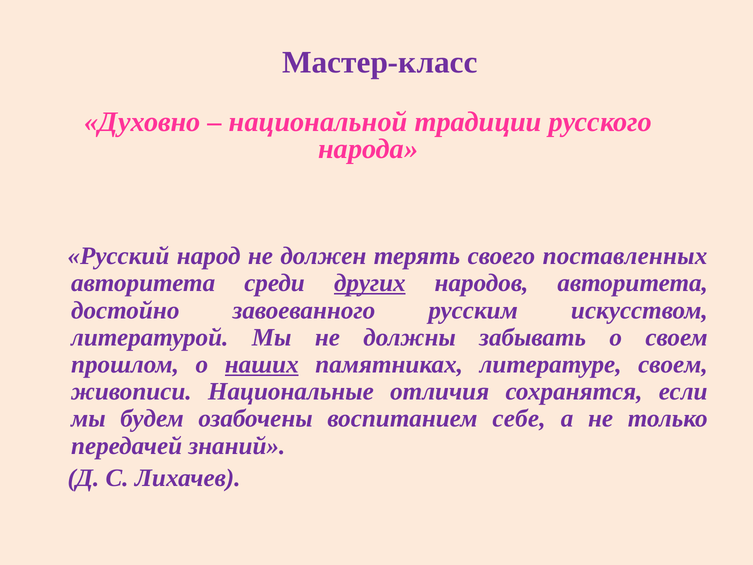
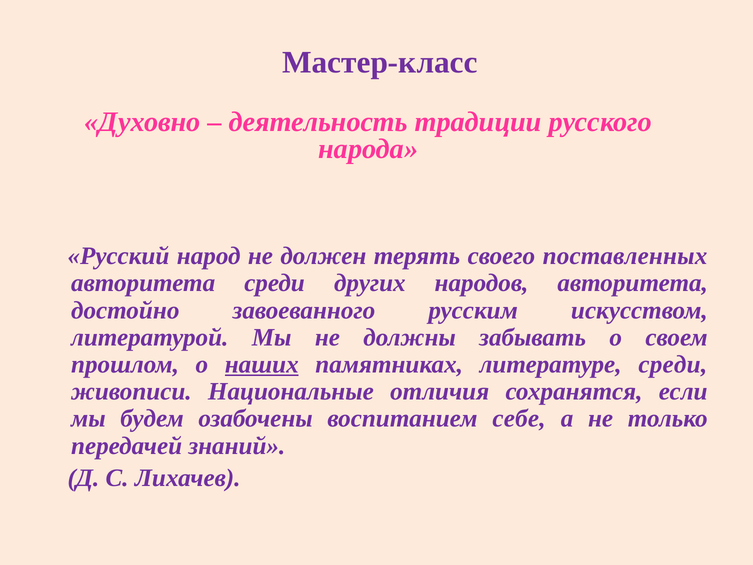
национальной: национальной -> деятельность
других underline: present -> none
литературе своем: своем -> среди
